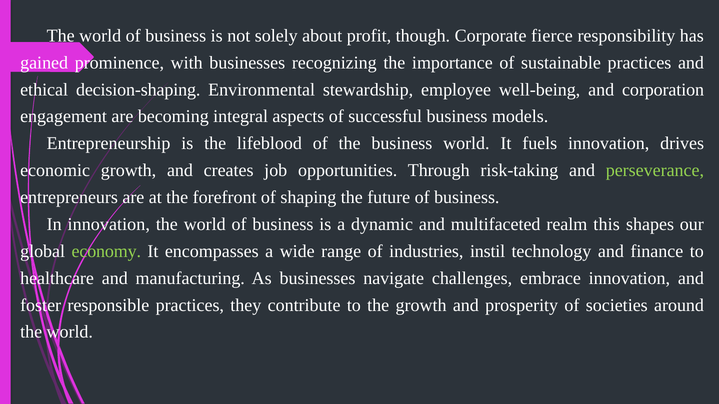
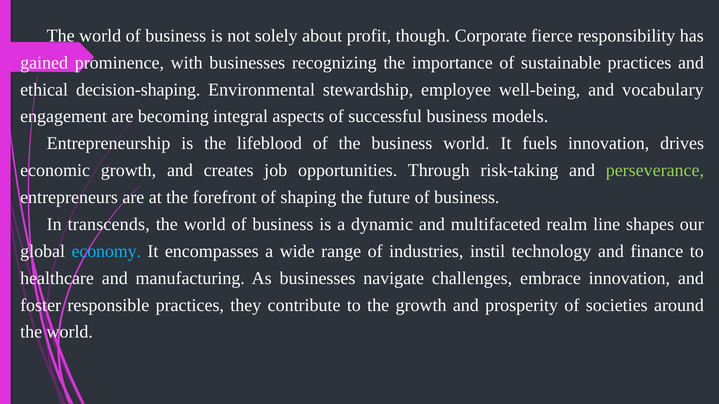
corporation: corporation -> vocabulary
In innovation: innovation -> transcends
this: this -> line
economy colour: light green -> light blue
